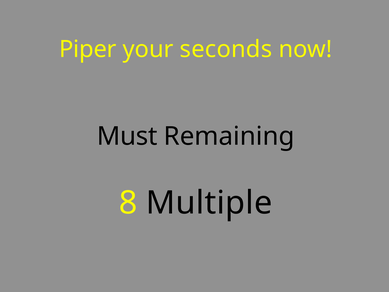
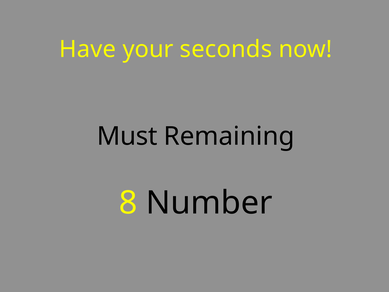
Piper: Piper -> Have
Multiple: Multiple -> Number
